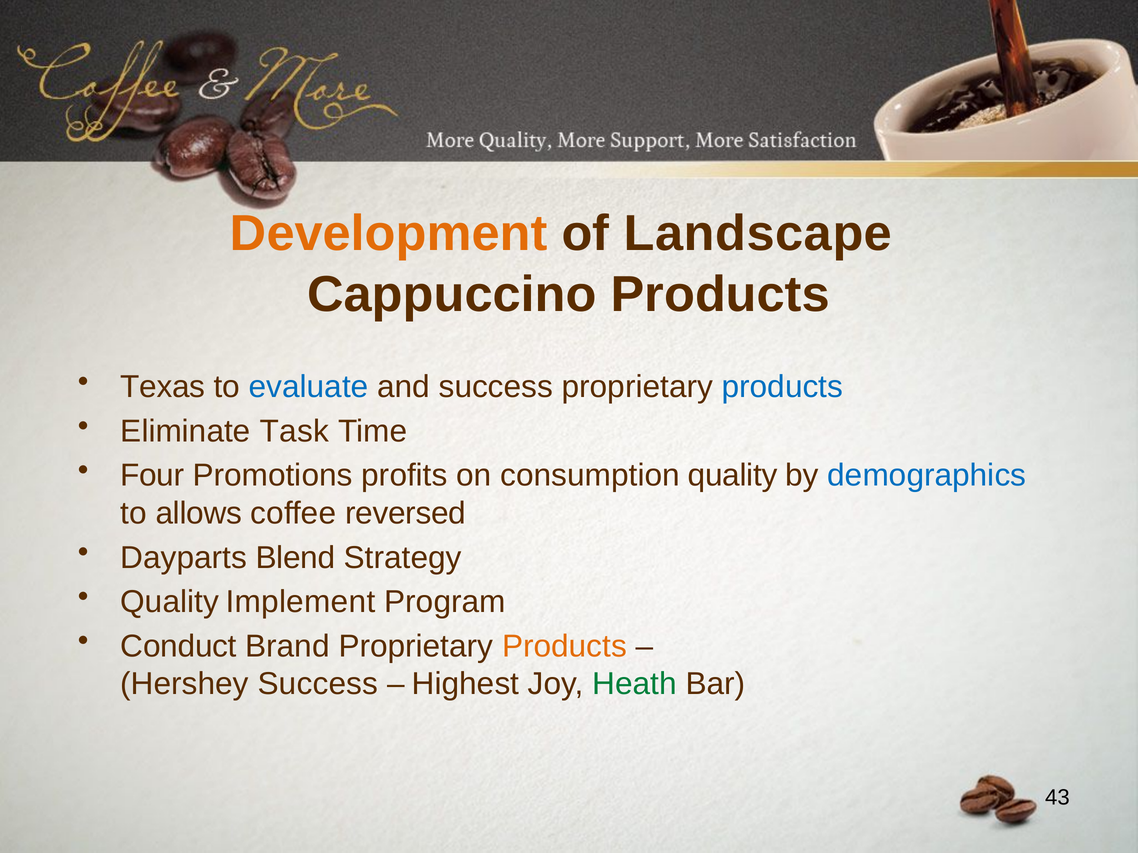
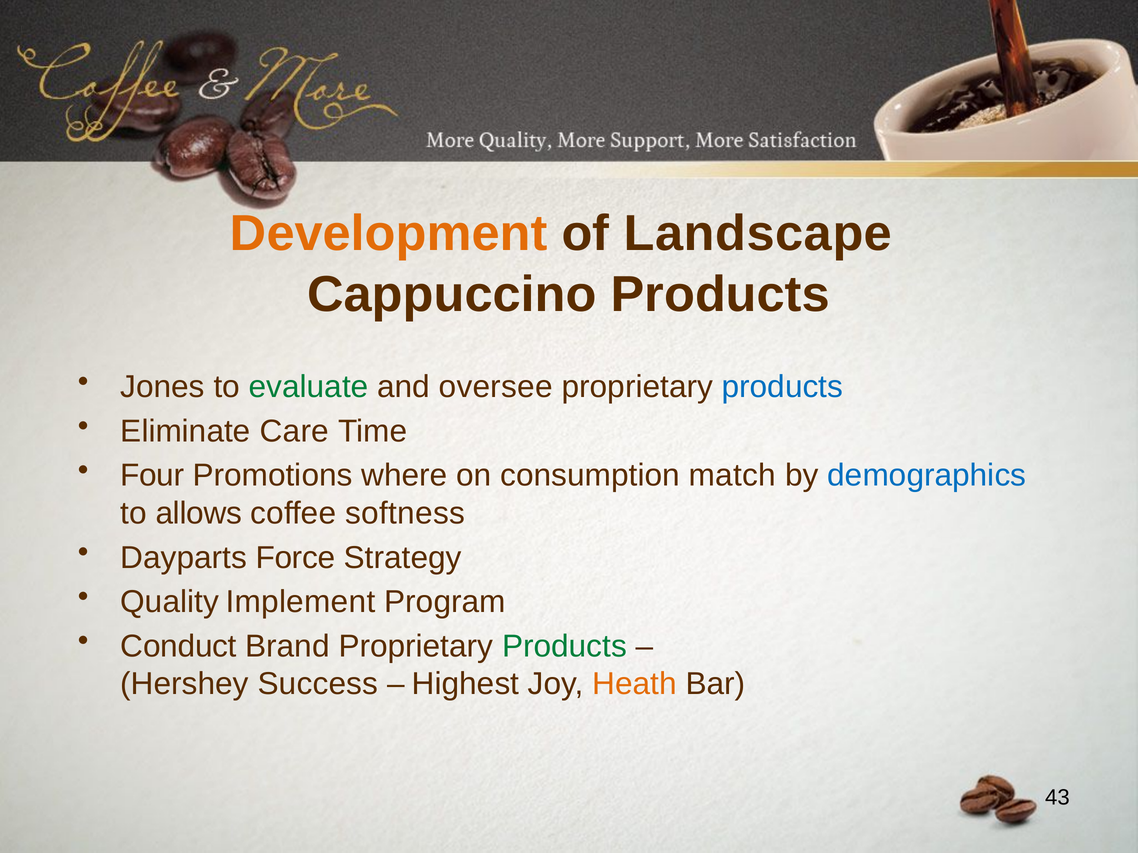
Texas: Texas -> Jones
evaluate colour: blue -> green
and success: success -> oversee
Task: Task -> Care
profits: profits -> where
consumption quality: quality -> match
reversed: reversed -> softness
Blend: Blend -> Force
Products at (564, 647) colour: orange -> green
Heath colour: green -> orange
